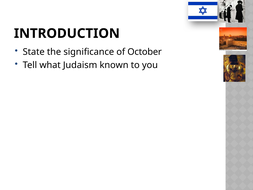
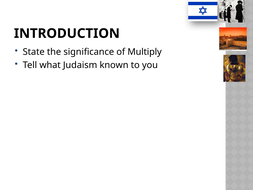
October: October -> Multiply
